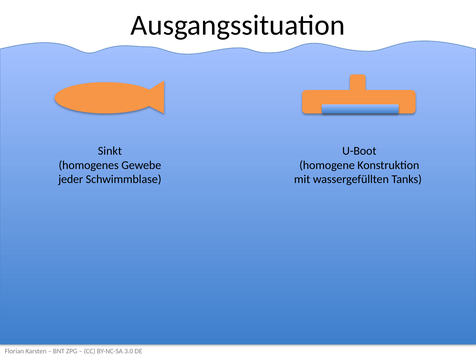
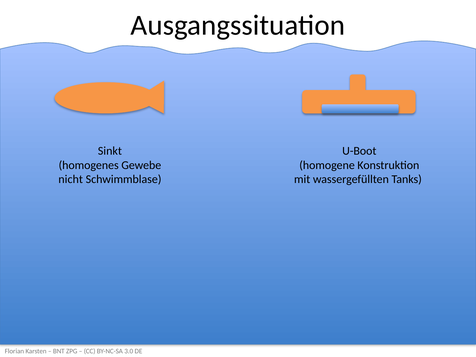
jeder: jeder -> nicht
